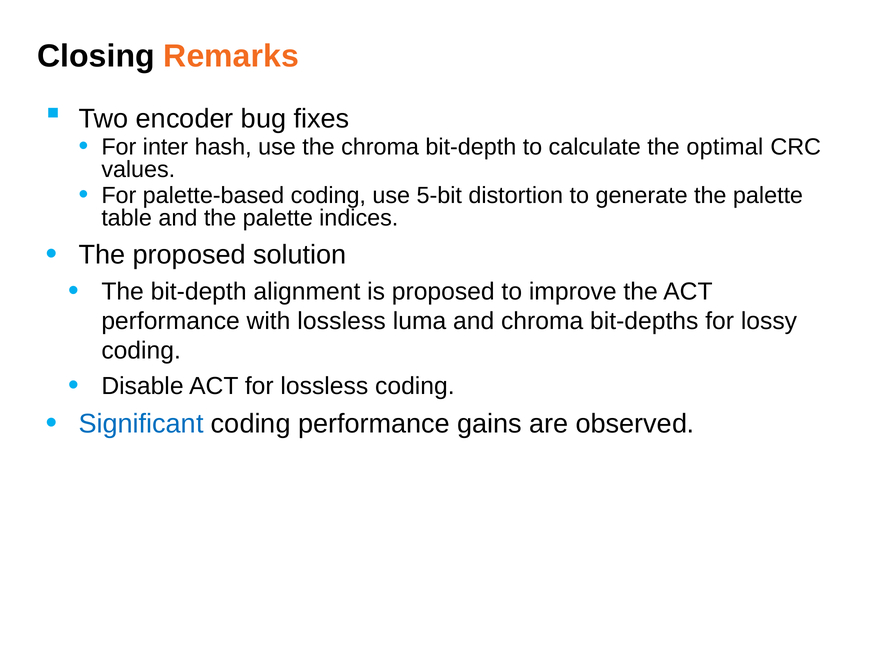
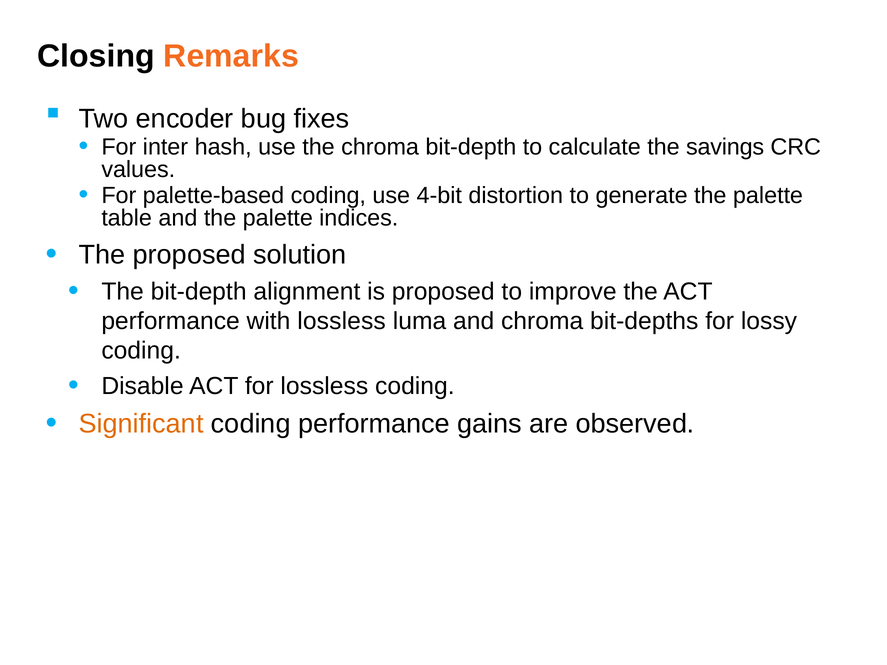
optimal: optimal -> savings
5-bit: 5-bit -> 4-bit
Significant colour: blue -> orange
